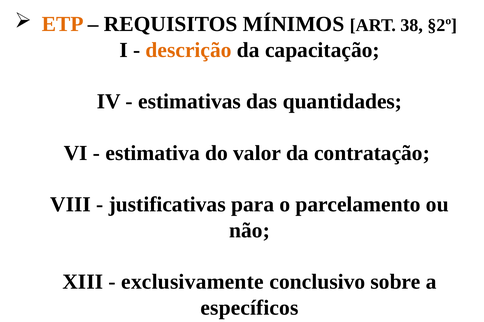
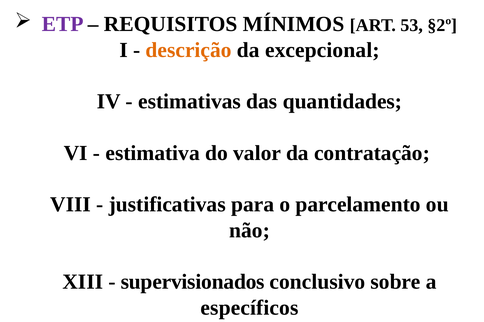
ETP colour: orange -> purple
38: 38 -> 53
capacitação: capacitação -> excepcional
exclusivamente: exclusivamente -> supervisionados
